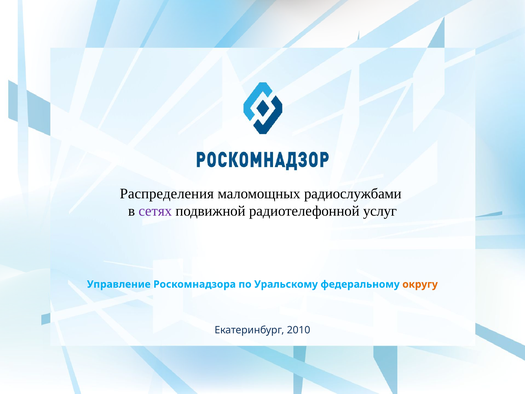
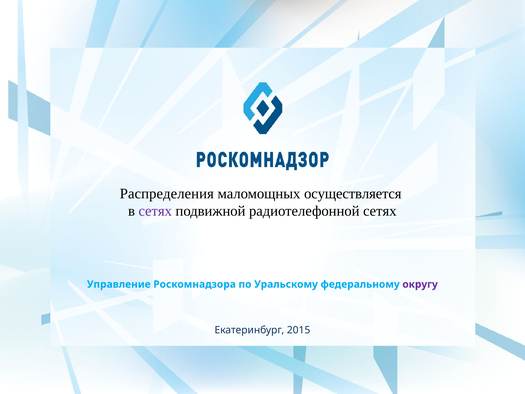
радиослужбами: радиослужбами -> осуществляется
радиотелефонной услуг: услуг -> сетях
округу colour: orange -> purple
2010: 2010 -> 2015
